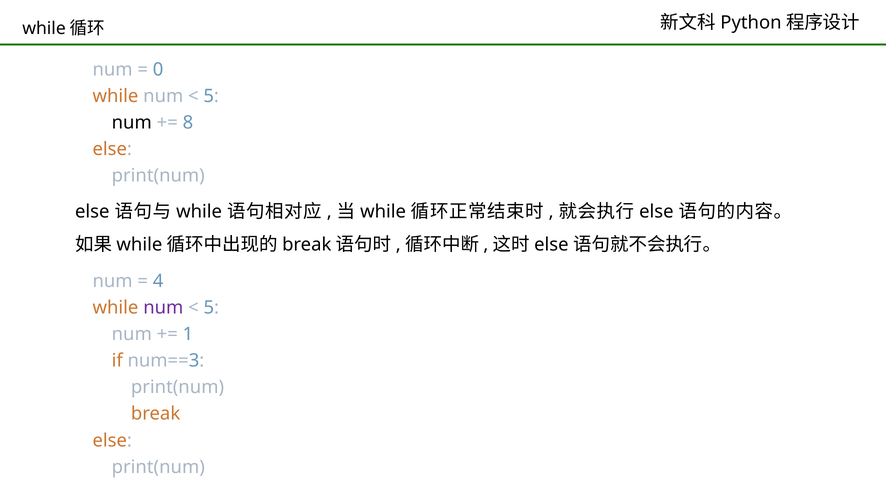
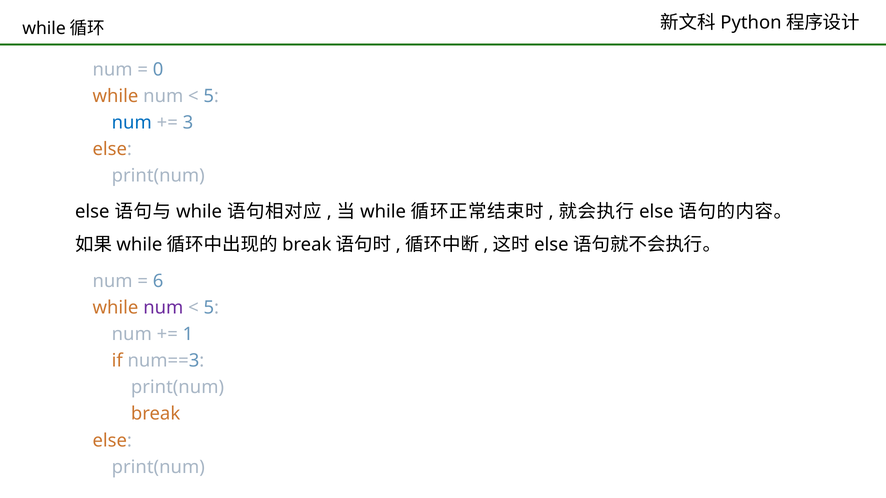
num at (132, 123) colour: black -> blue
8: 8 -> 3
4: 4 -> 6
